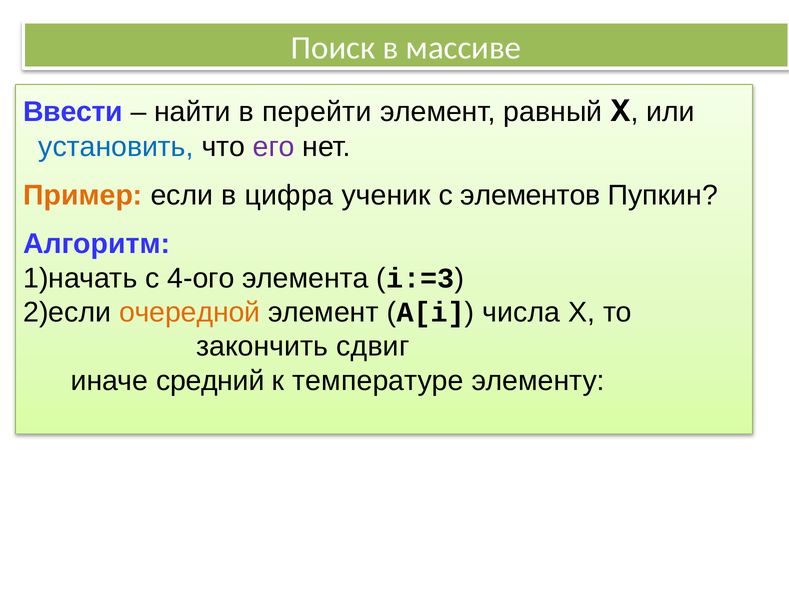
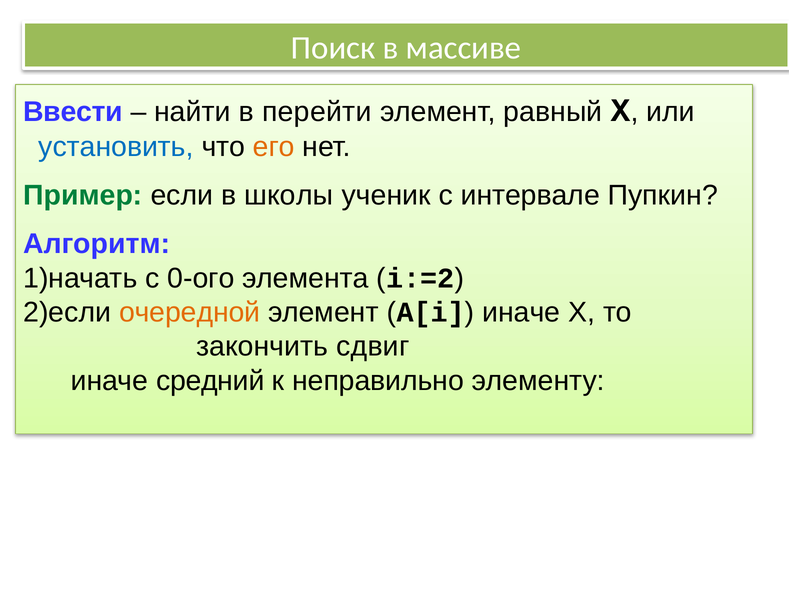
его colour: purple -> orange
Пример colour: orange -> green
цифра: цифра -> школы
элементов: элементов -> интервале
4-ого: 4-ого -> 0-ого
i:=3: i:=3 -> i:=2
числа at (521, 312): числа -> иначе
температуре: температуре -> неправильно
